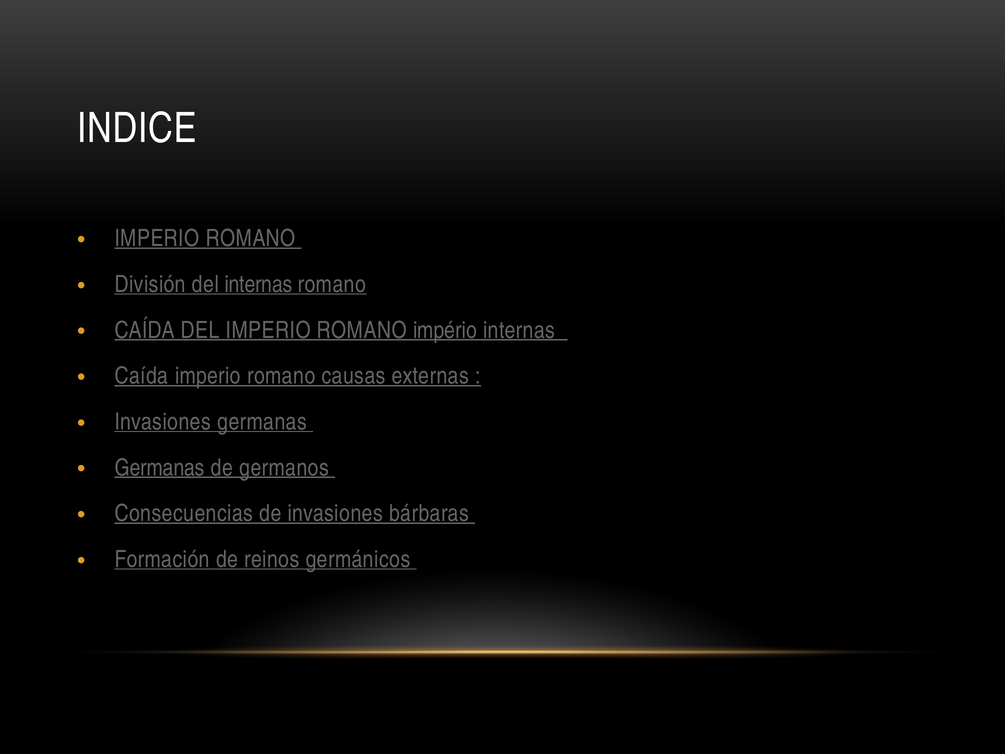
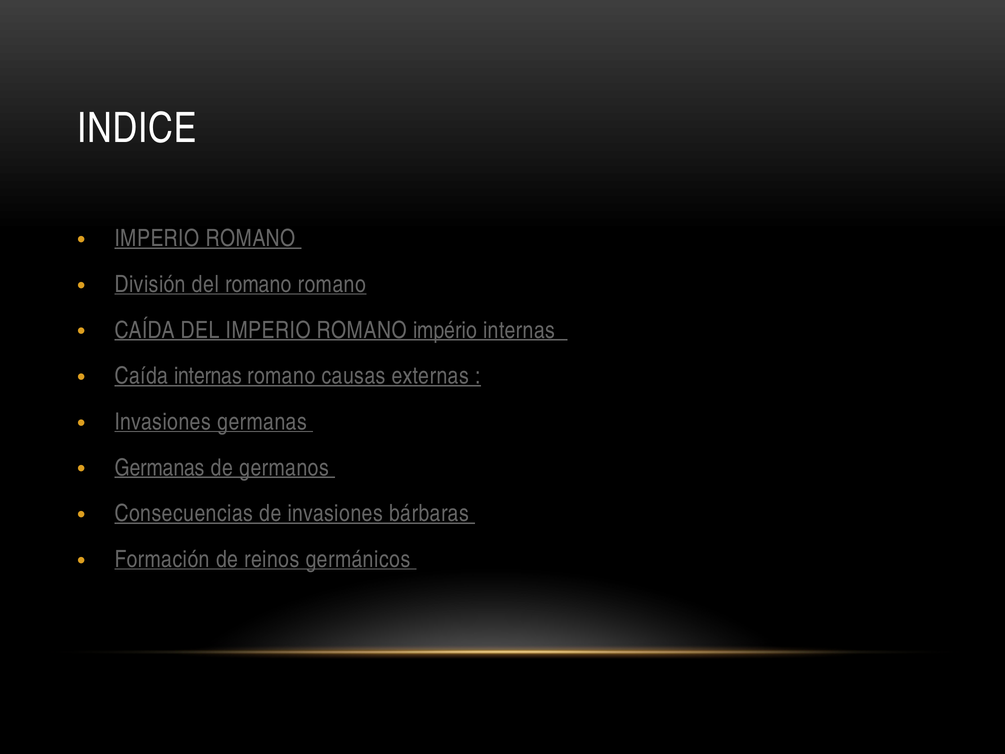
del internas: internas -> romano
Caída imperio: imperio -> internas
